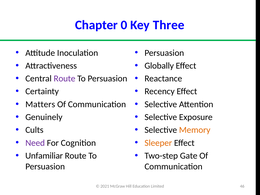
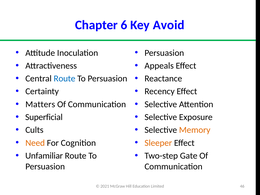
0: 0 -> 6
Three: Three -> Avoid
Globally: Globally -> Appeals
Route at (65, 79) colour: purple -> blue
Genuinely: Genuinely -> Superficial
Need colour: purple -> orange
